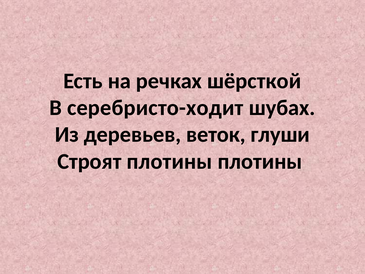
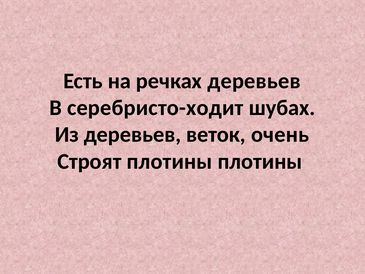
речках шёрсткой: шёрсткой -> деревьев
глуши: глуши -> очень
